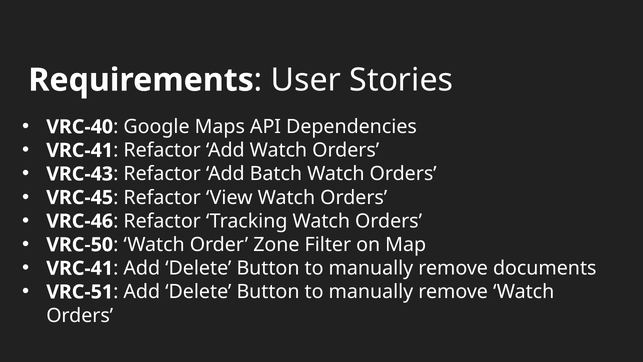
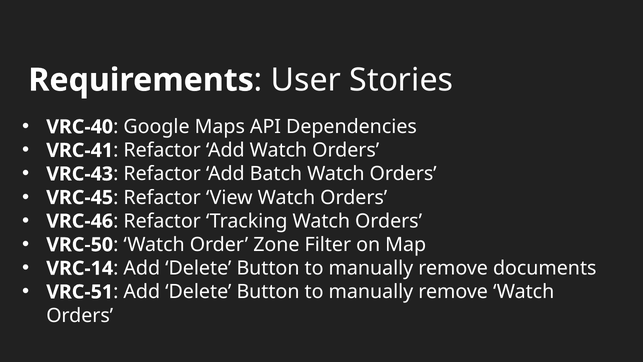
VRC-41 at (80, 268): VRC-41 -> VRC-14
